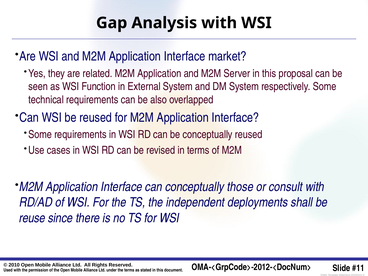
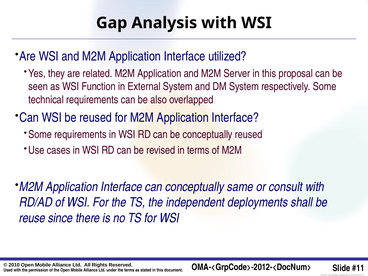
market: market -> utilized
those: those -> same
